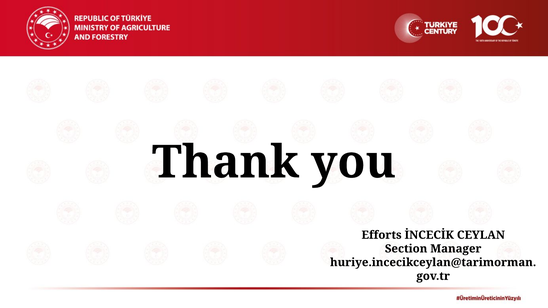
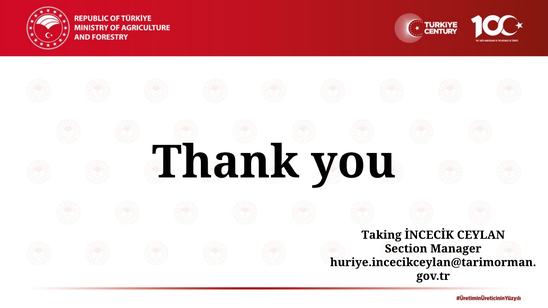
Efforts: Efforts -> Taking
